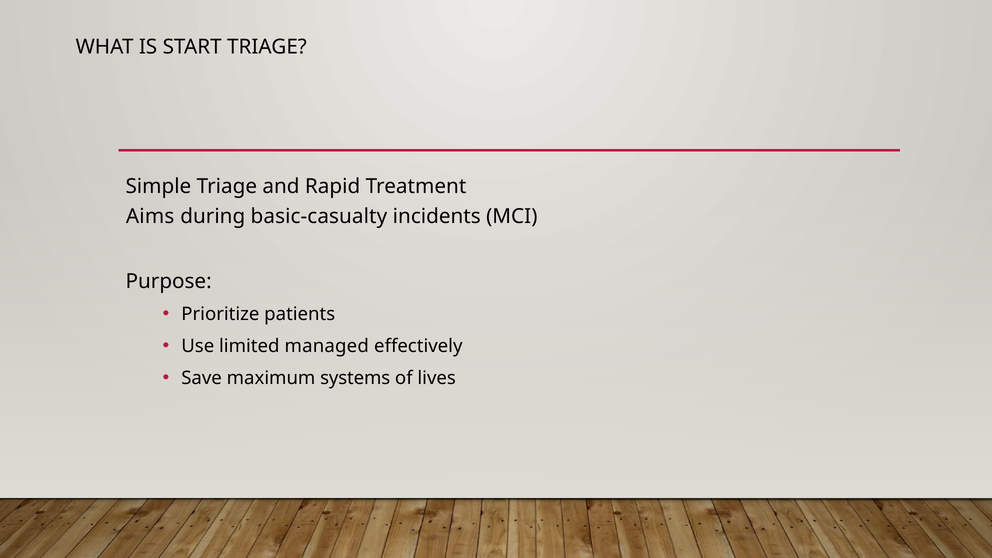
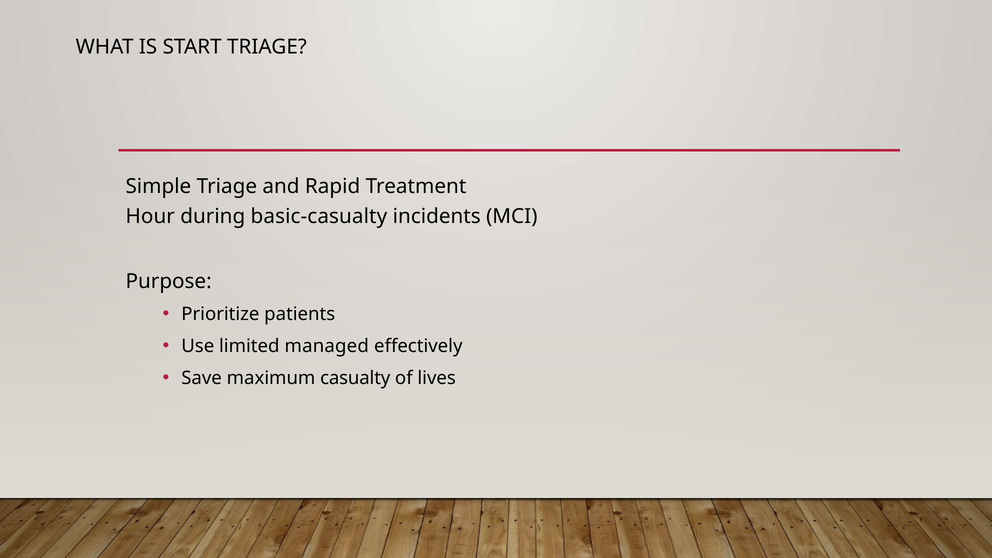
Aims: Aims -> Hour
systems: systems -> casualty
